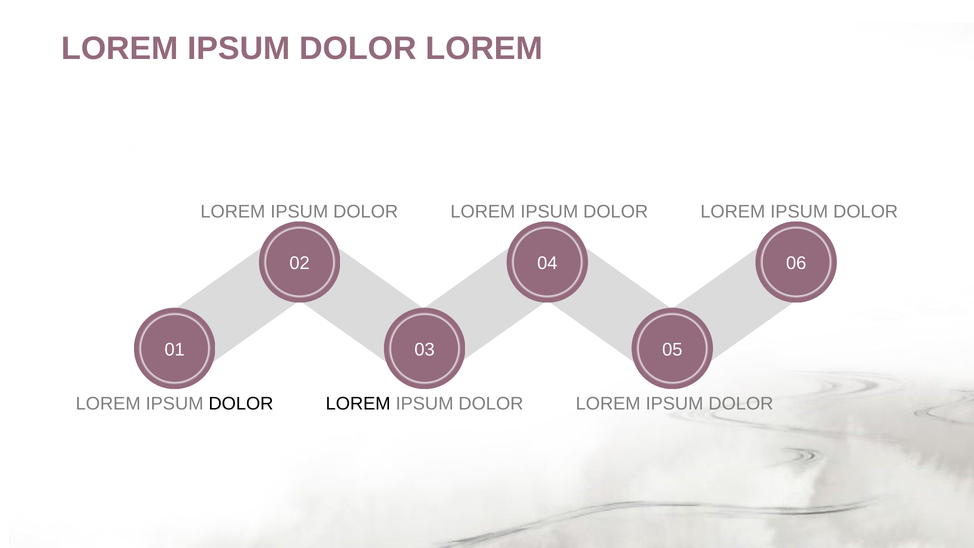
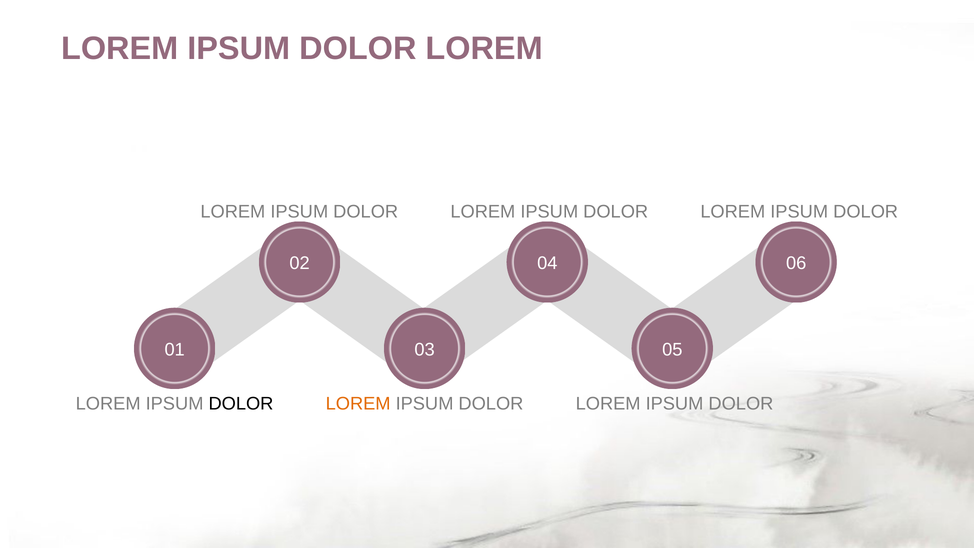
LOREM at (358, 403) colour: black -> orange
